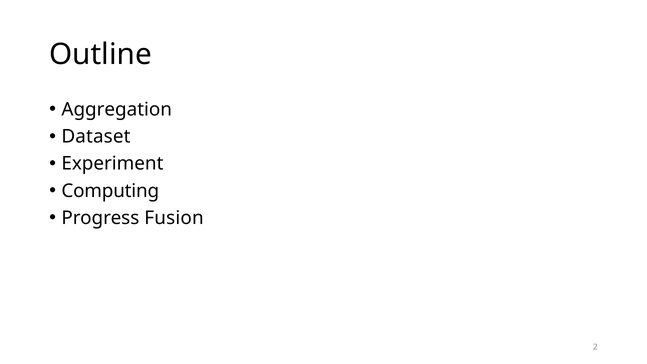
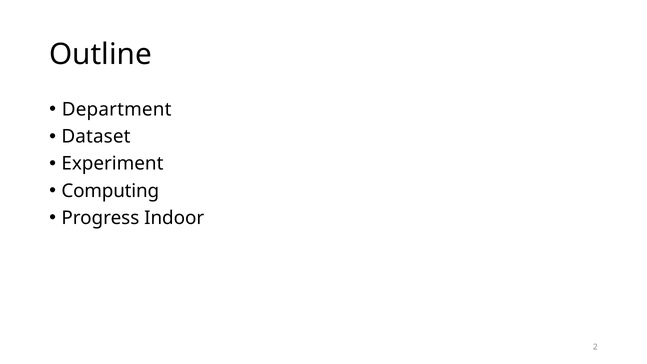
Aggregation: Aggregation -> Department
Fusion: Fusion -> Indoor
